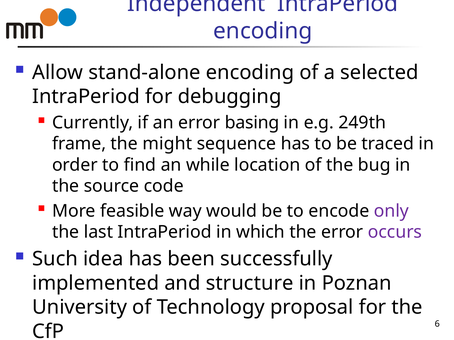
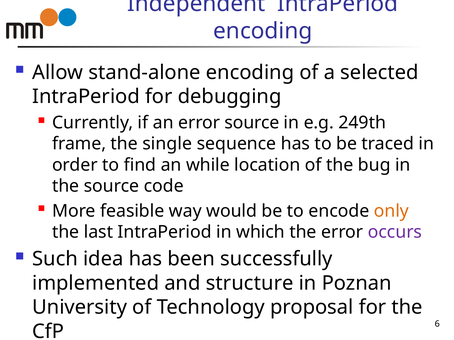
error basing: basing -> source
might: might -> single
only colour: purple -> orange
